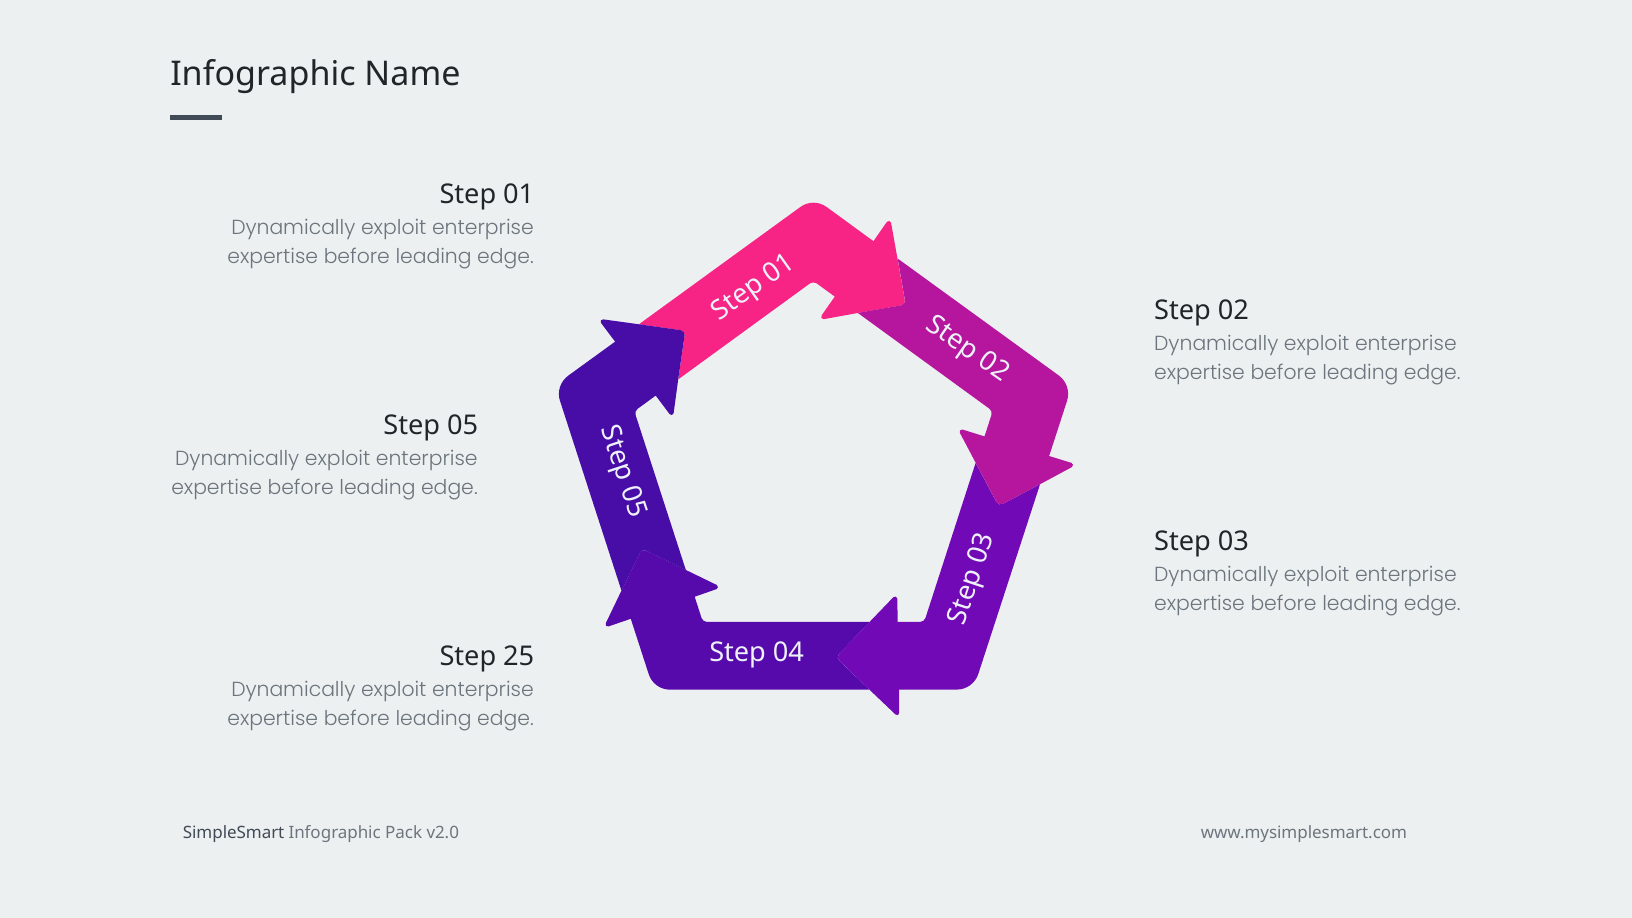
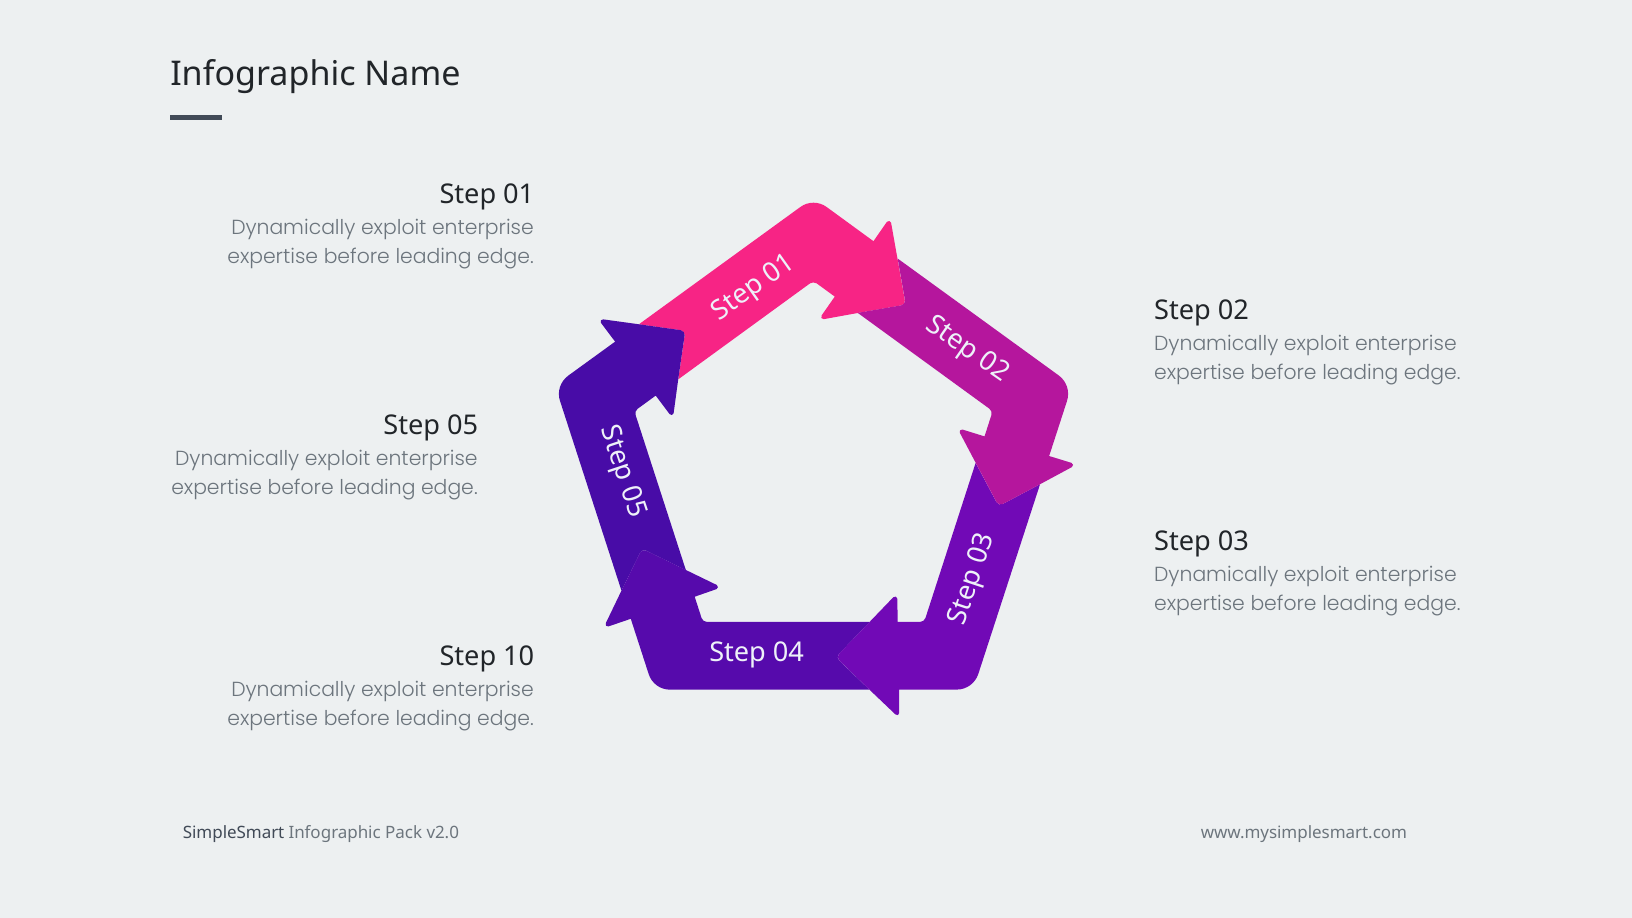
25: 25 -> 10
